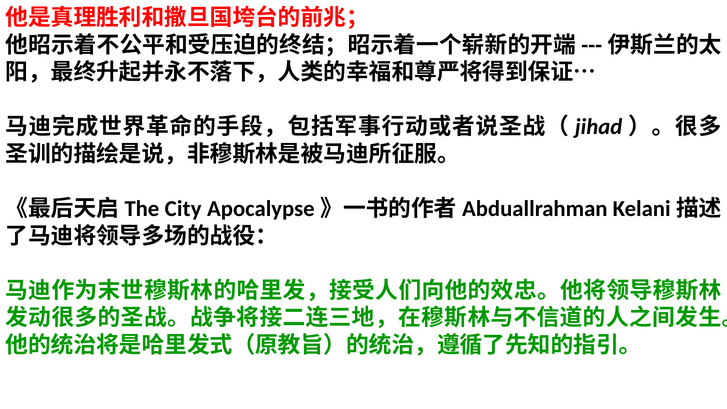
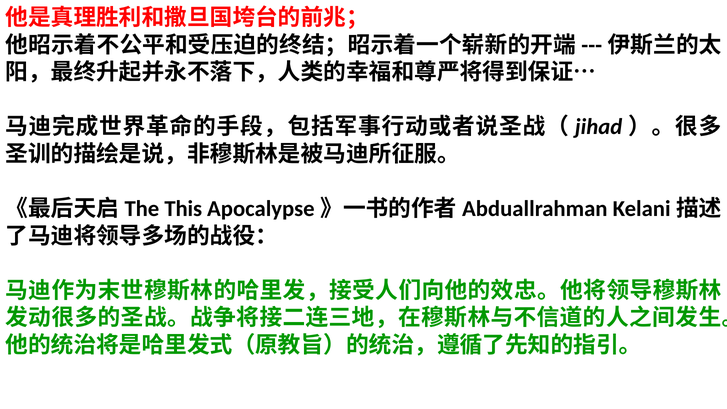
City: City -> This
